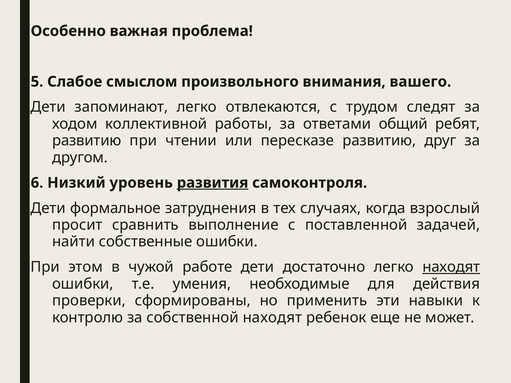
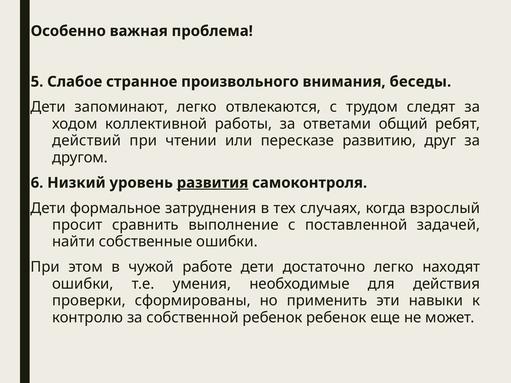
смыслом: смыслом -> странное
вашего: вашего -> беседы
развитию at (87, 141): развитию -> действий
находят at (451, 267) underline: present -> none
собственной находят: находят -> ребенок
